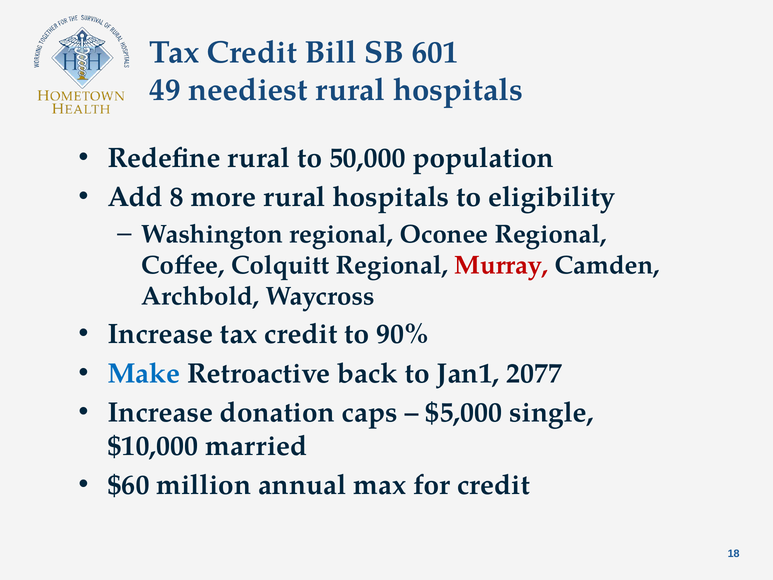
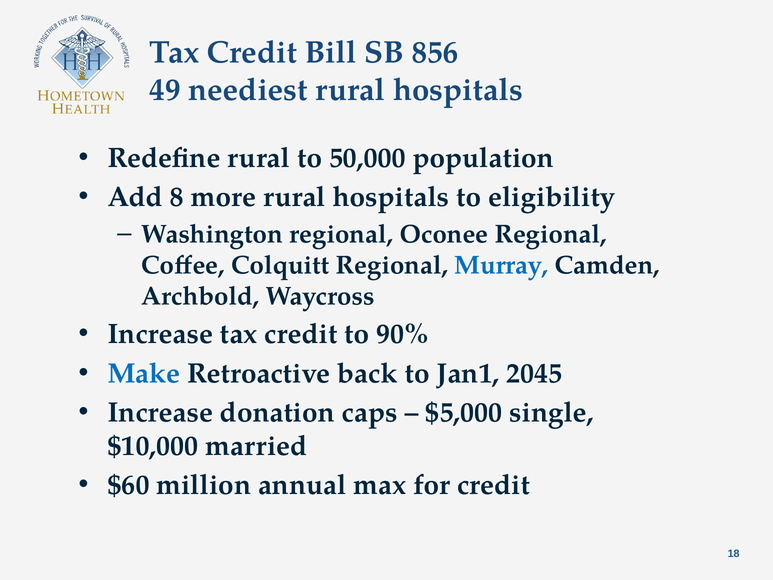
601: 601 -> 856
Murray colour: red -> blue
2077: 2077 -> 2045
